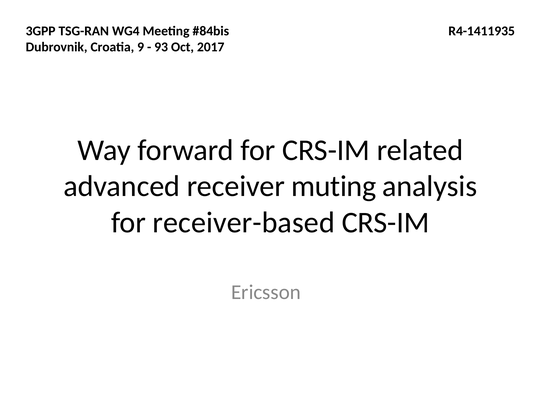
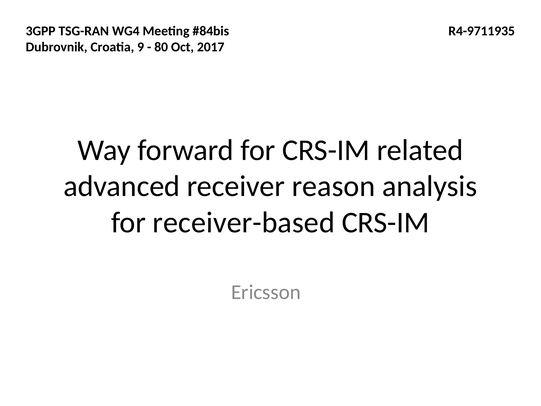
R4-1411935: R4-1411935 -> R4-9711935
93: 93 -> 80
muting: muting -> reason
